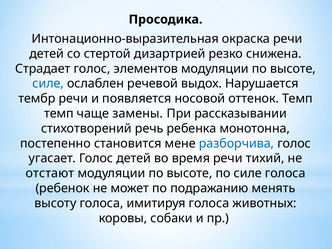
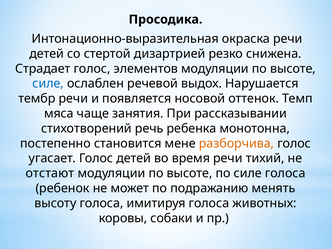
темп at (59, 114): темп -> мяса
замены: замены -> занятия
разборчива colour: blue -> orange
